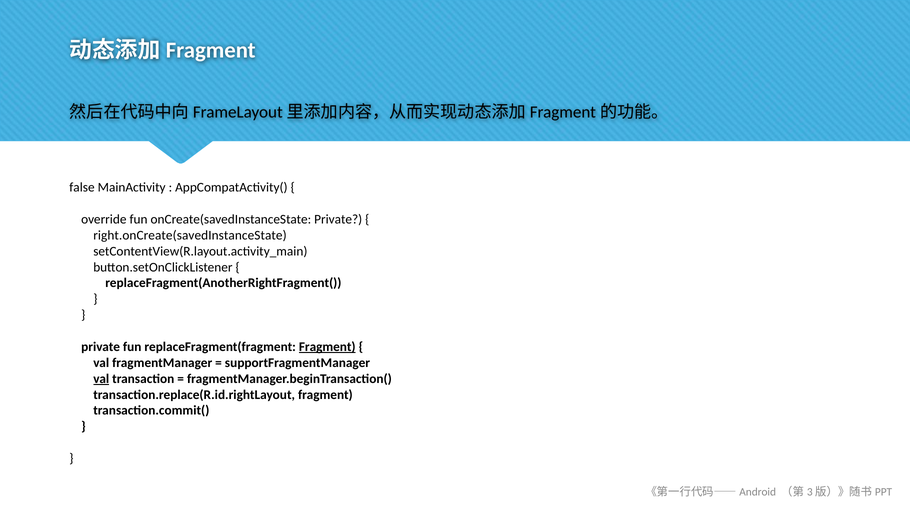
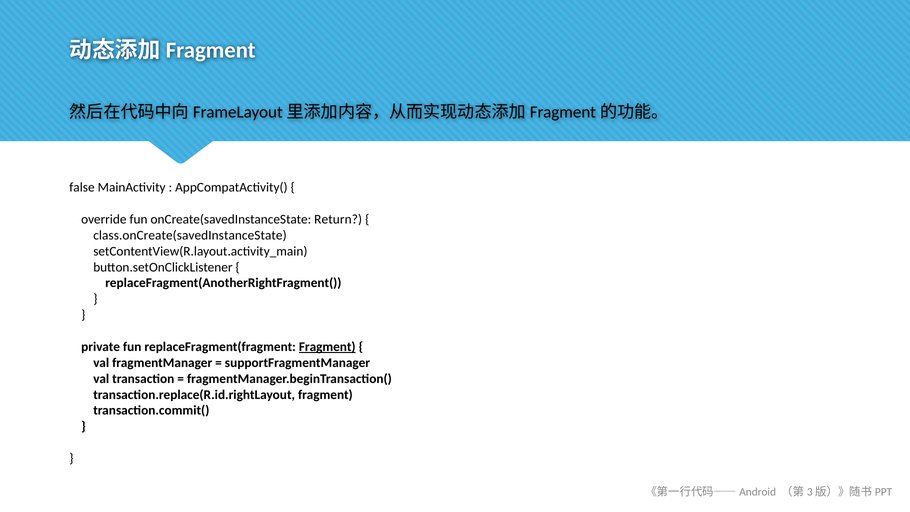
onCreate(savedInstanceState Private: Private -> Return
right.onCreate(savedInstanceState: right.onCreate(savedInstanceState -> class.onCreate(savedInstanceState
val at (101, 379) underline: present -> none
